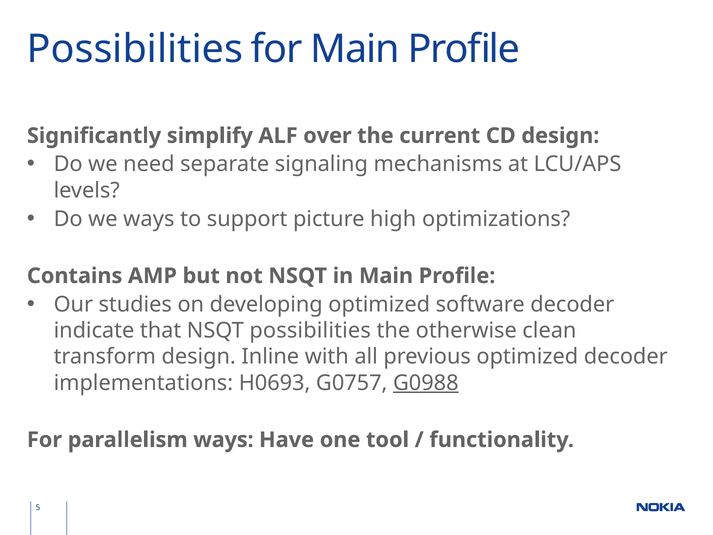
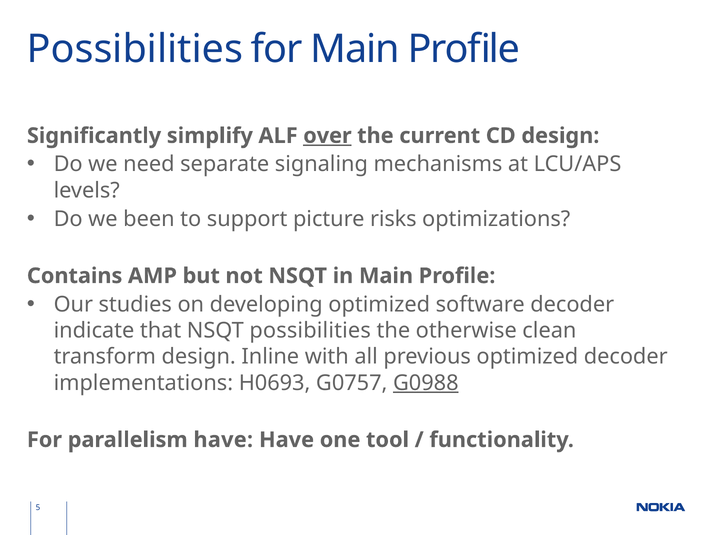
over underline: none -> present
we ways: ways -> been
high: high -> risks
parallelism ways: ways -> have
